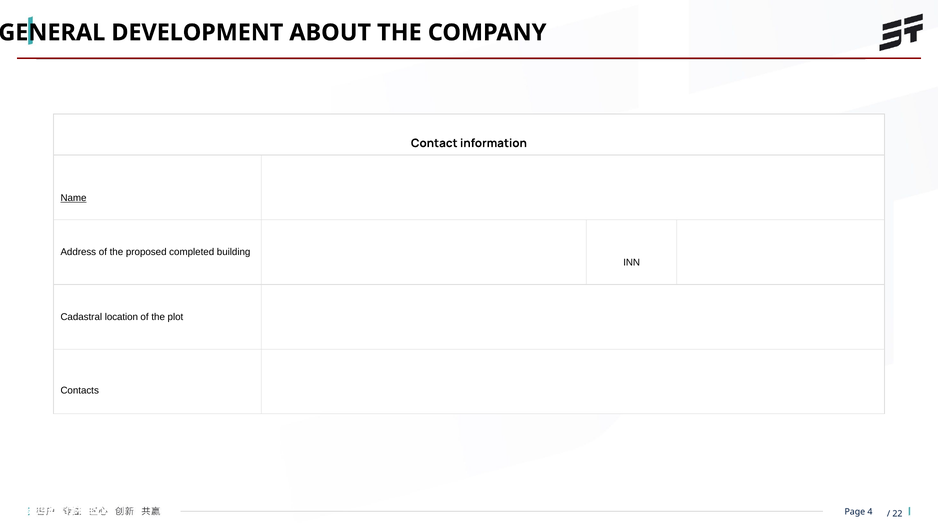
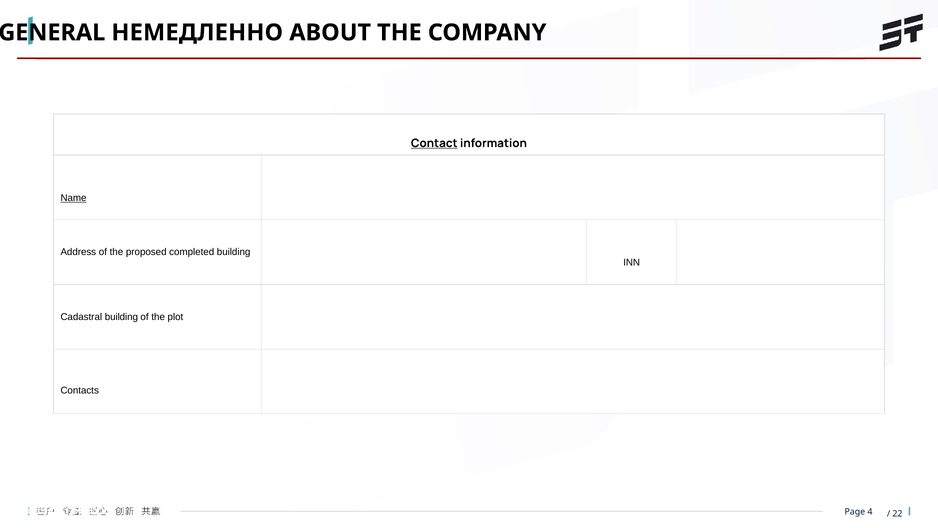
DEVELOPMENT: DEVELOPMENT -> НЕМЕДЛЕННО
Contact underline: none -> present
Cadastral location: location -> building
